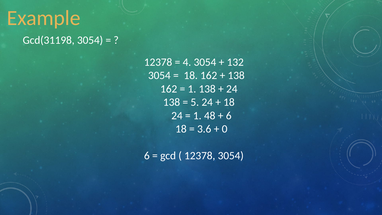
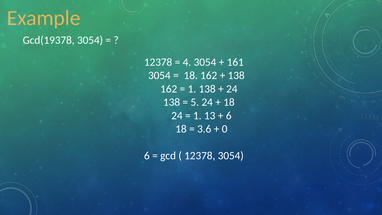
Gcd(31198: Gcd(31198 -> Gcd(19378
132: 132 -> 161
48: 48 -> 13
